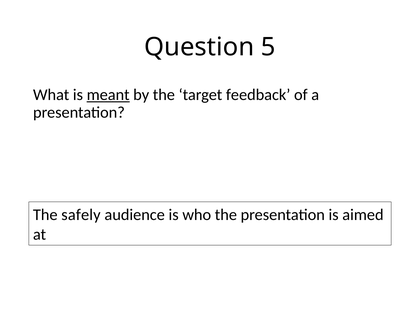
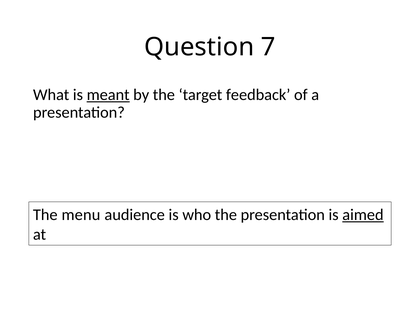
5: 5 -> 7
safely: safely -> menu
aimed underline: none -> present
